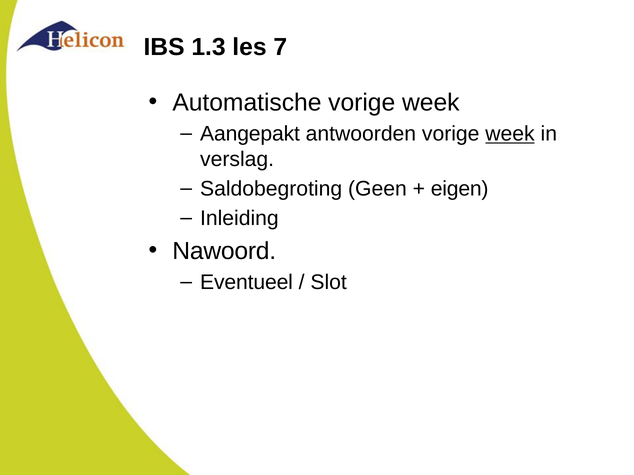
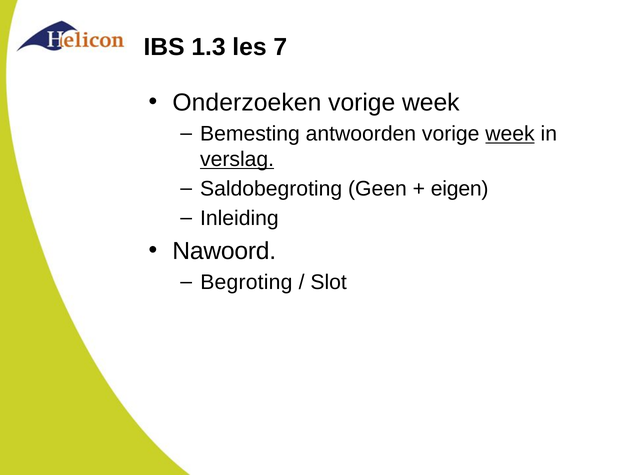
Automatische: Automatische -> Onderzoeken
Aangepakt: Aangepakt -> Bemesting
verslag underline: none -> present
Eventueel: Eventueel -> Begroting
